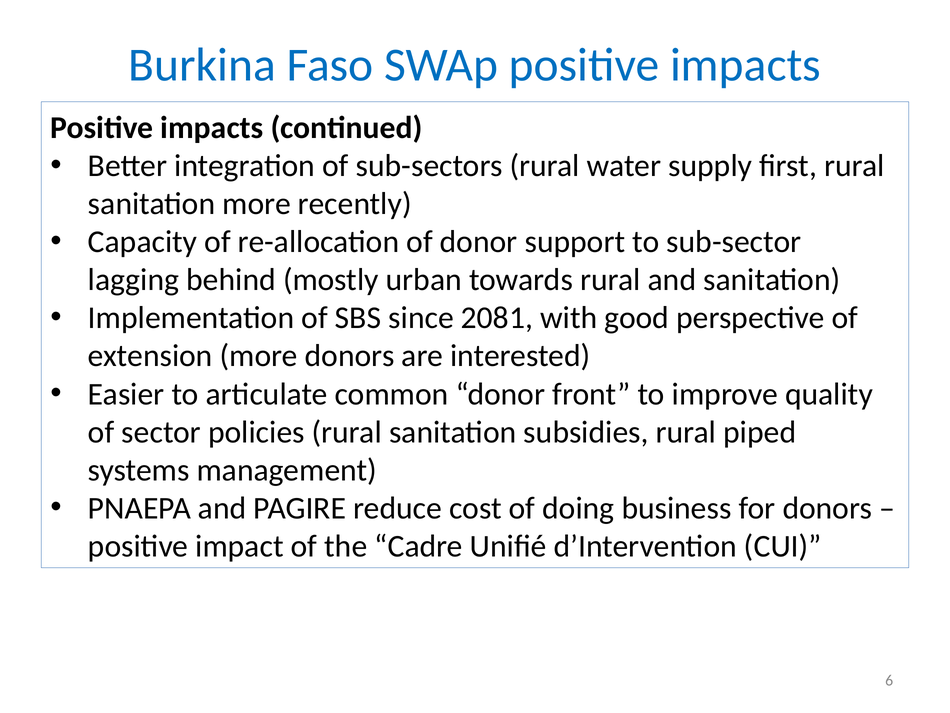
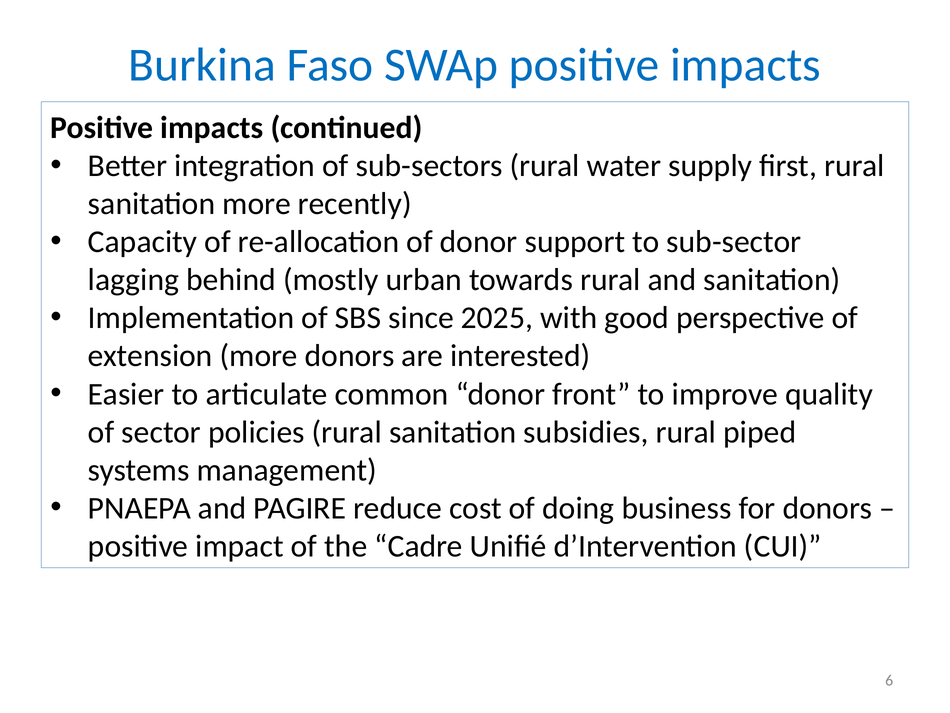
2081: 2081 -> 2025
